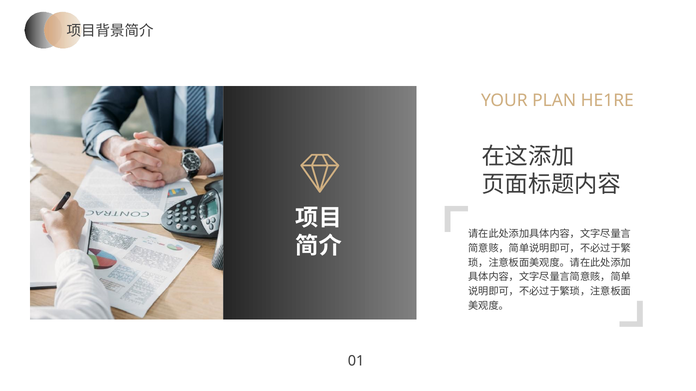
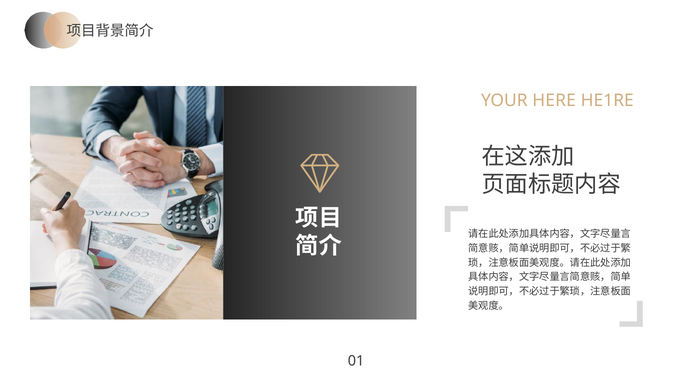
PLAN: PLAN -> HERE
